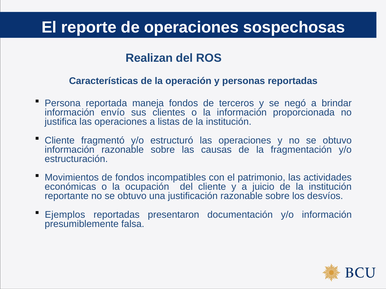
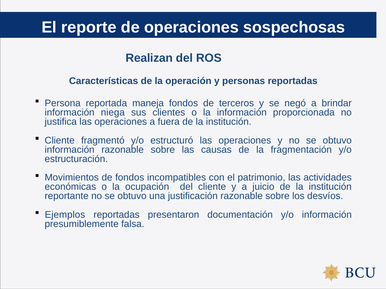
envío: envío -> niega
listas: listas -> fuera
